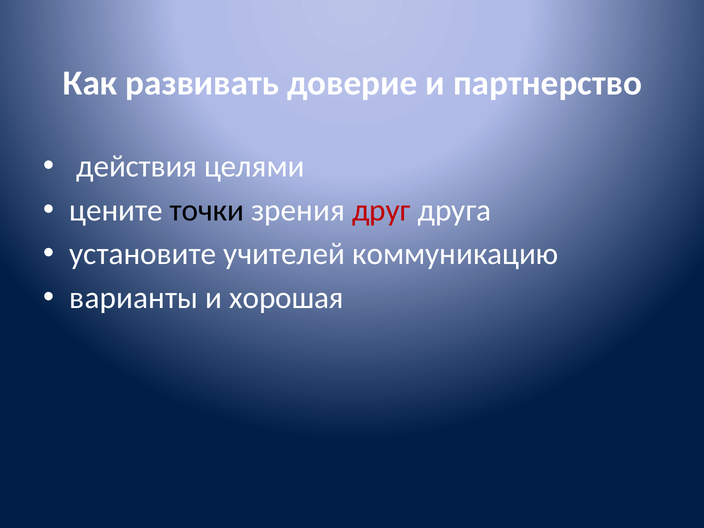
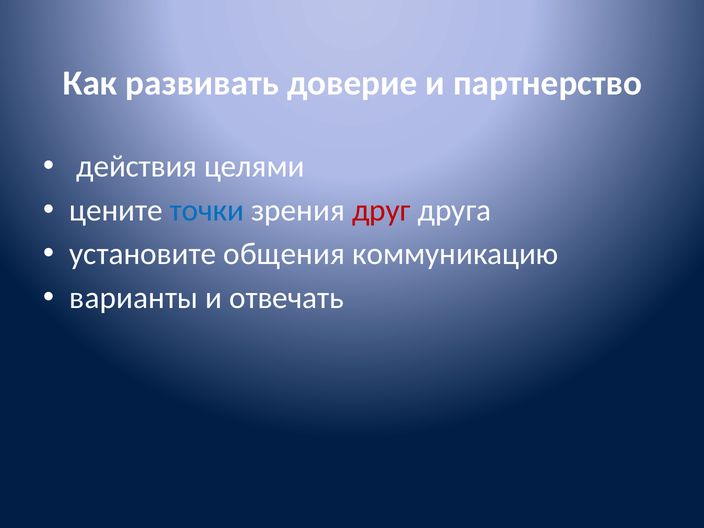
точки colour: black -> blue
учителей: учителей -> общения
хорошая: хорошая -> отвечать
